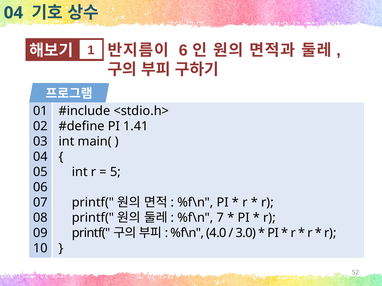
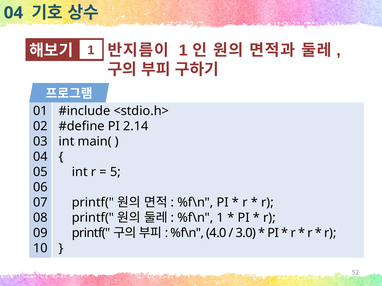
6 at (183, 51): 6 -> 1
1.41: 1.41 -> 2.14
%f\n 7: 7 -> 1
